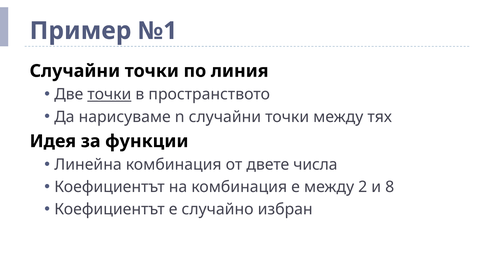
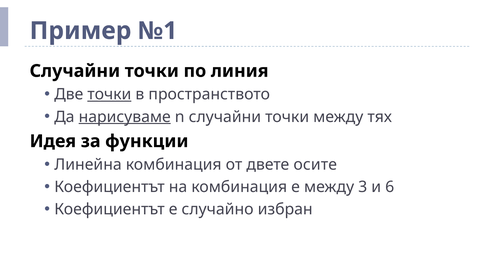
нарисуваме underline: none -> present
числа: числа -> осите
2: 2 -> 3
8: 8 -> 6
